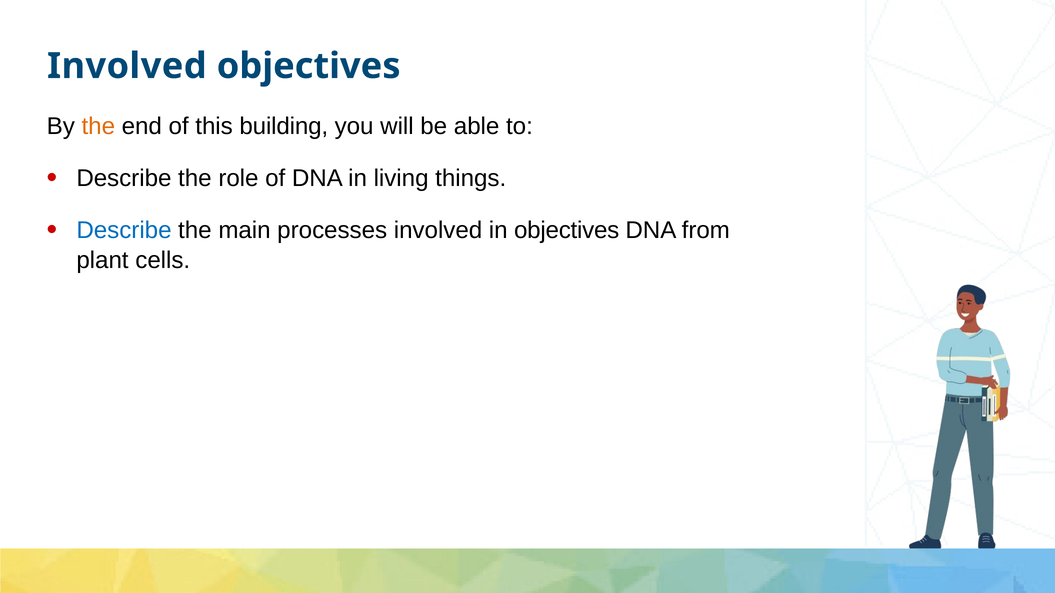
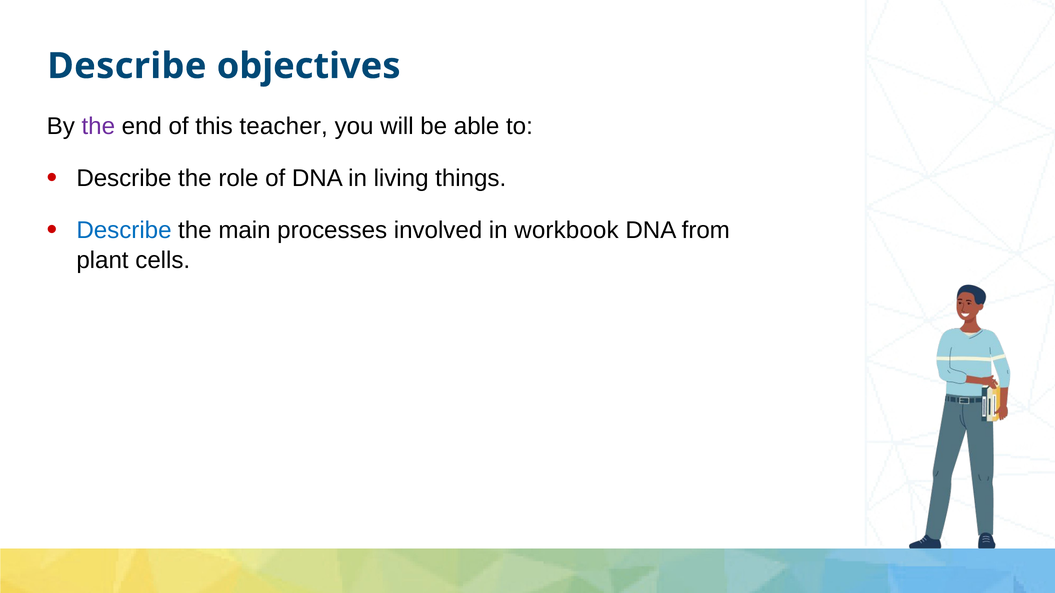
Involved at (127, 66): Involved -> Describe
the at (98, 126) colour: orange -> purple
building: building -> teacher
in objectives: objectives -> workbook
